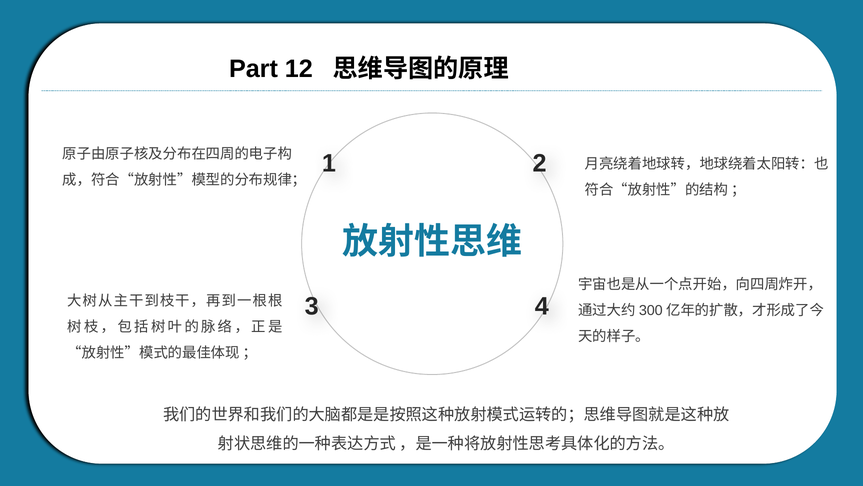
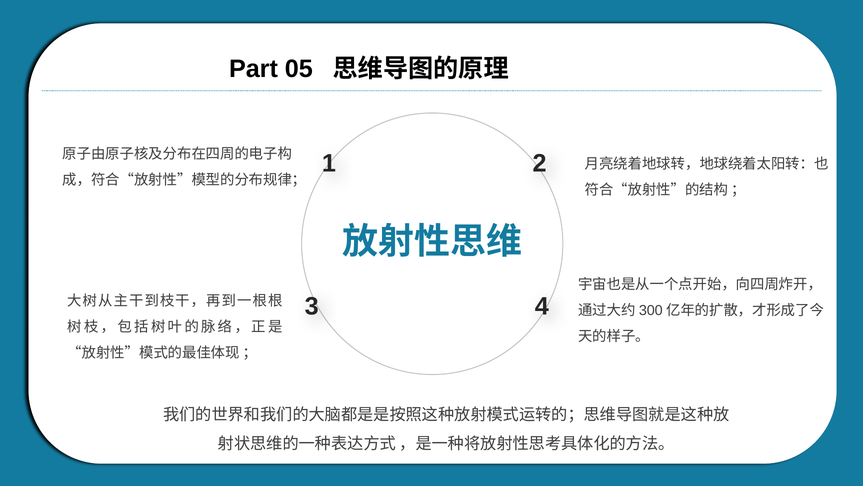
12: 12 -> 05
